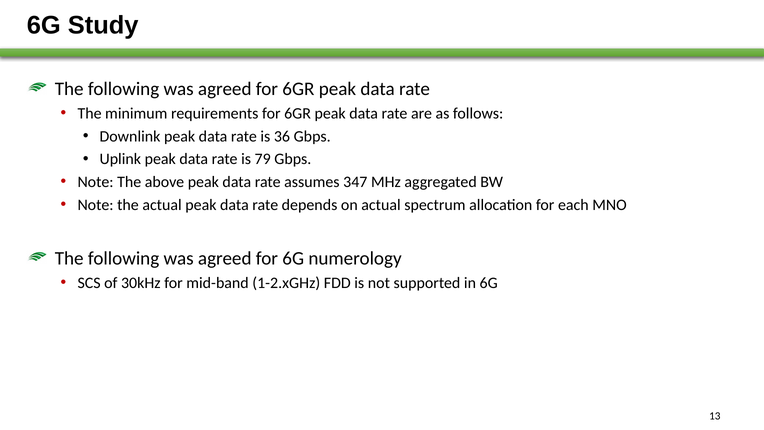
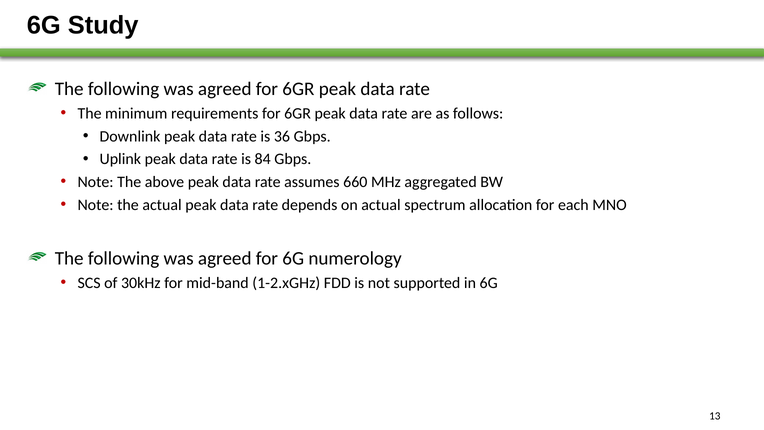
79: 79 -> 84
347: 347 -> 660
